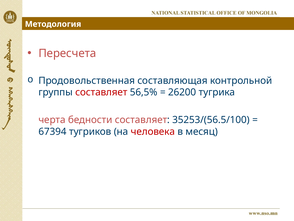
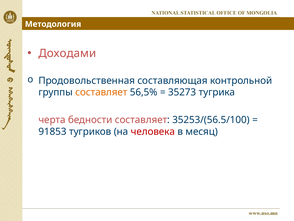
Пересчета: Пересчета -> Доходами
составляет at (101, 92) colour: red -> orange
26200: 26200 -> 35273
67394: 67394 -> 91853
